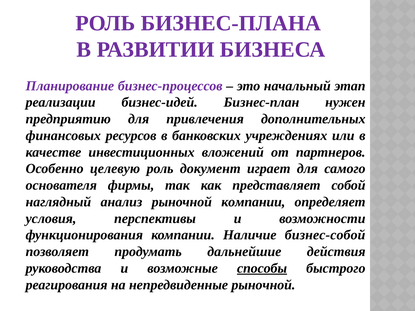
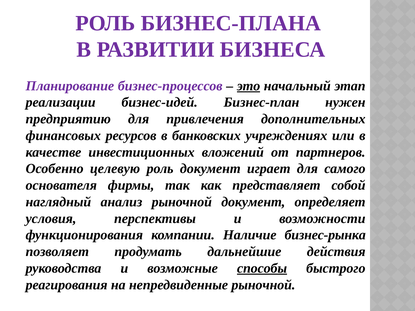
это underline: none -> present
рыночной компании: компании -> документ
бизнес-собой: бизнес-собой -> бизнес-рынка
